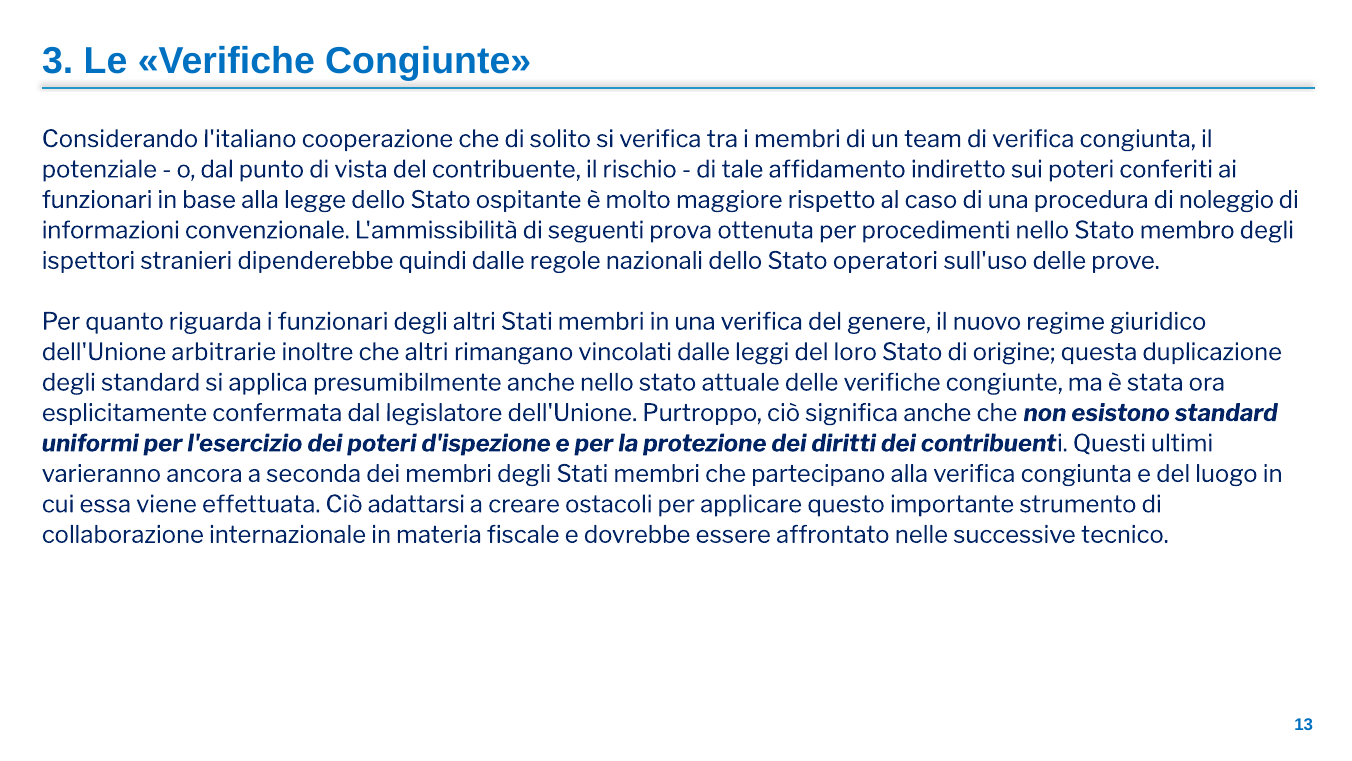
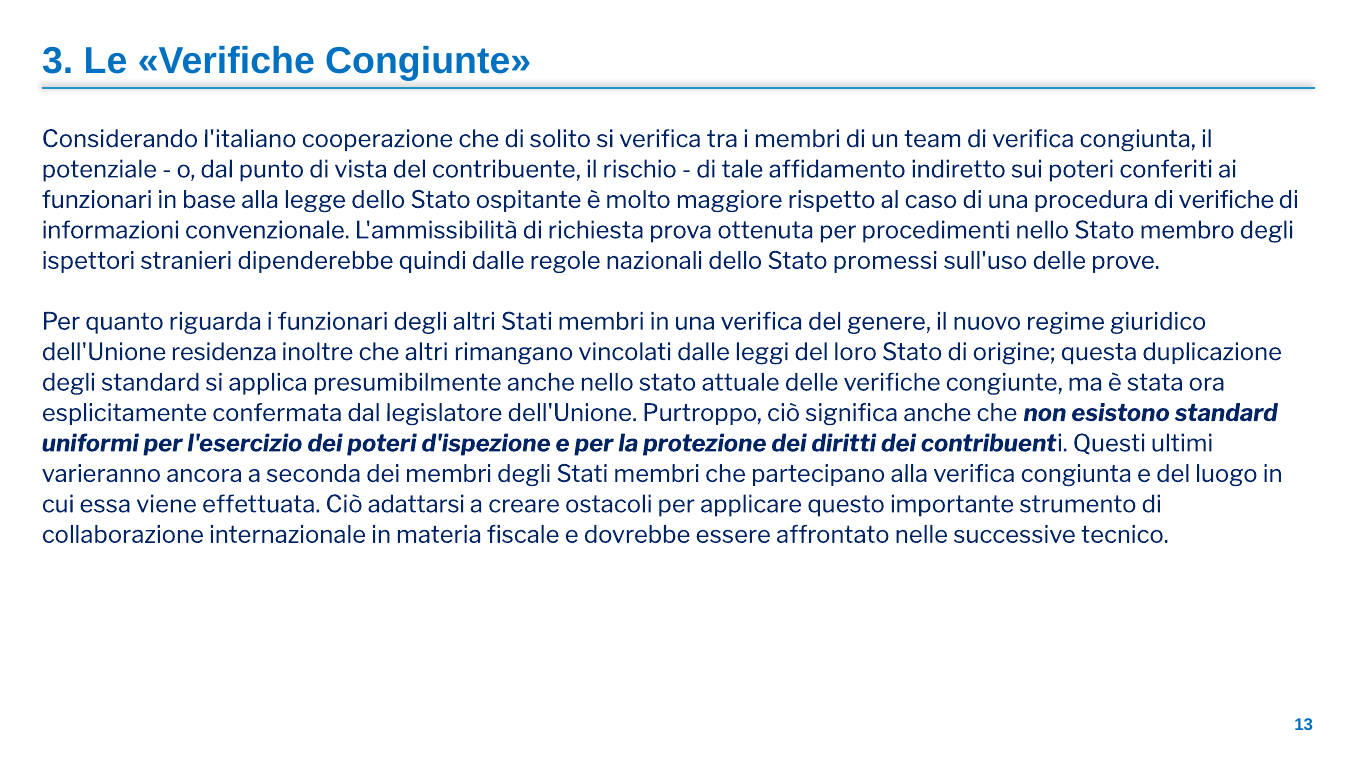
di noleggio: noleggio -> verifiche
seguenti: seguenti -> richiesta
operatori: operatori -> promessi
arbitrarie: arbitrarie -> residenza
